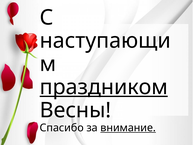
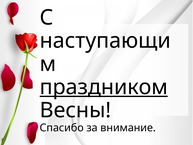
внимание underline: present -> none
